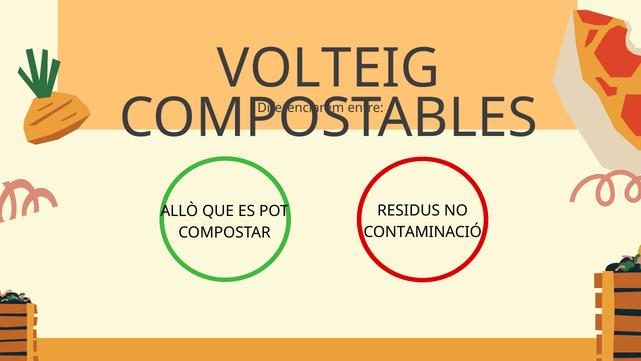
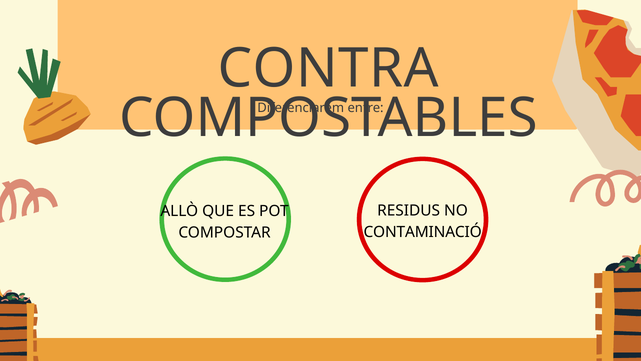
VOLTEIG: VOLTEIG -> CONTRA
